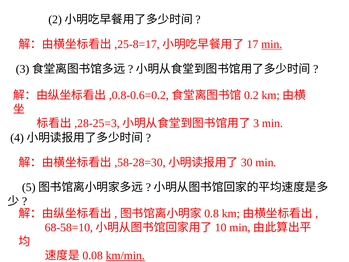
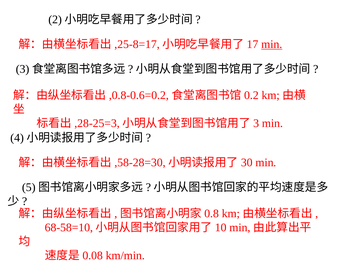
km/min underline: present -> none
